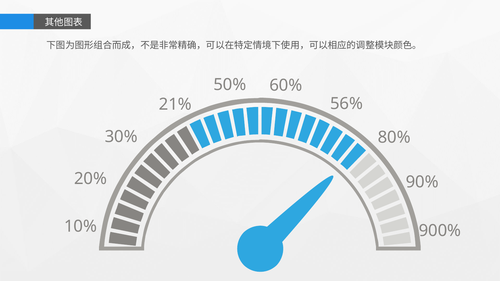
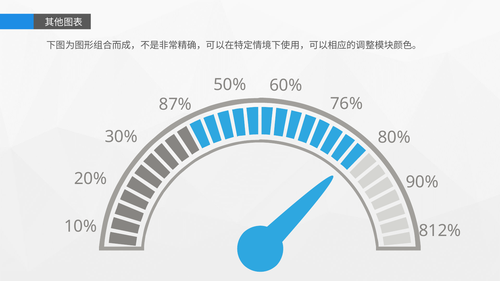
56%: 56% -> 76%
21%: 21% -> 87%
900%: 900% -> 812%
